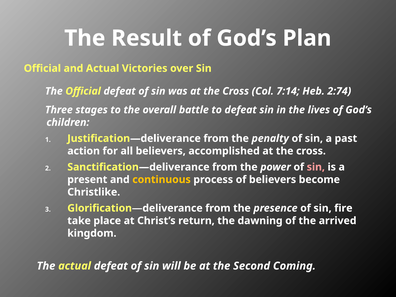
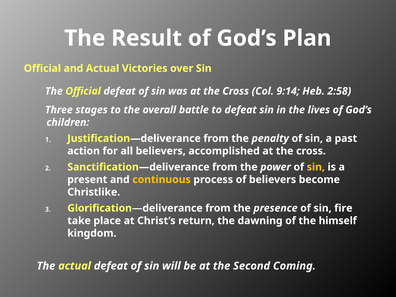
7:14: 7:14 -> 9:14
2:74: 2:74 -> 2:58
sin at (316, 167) colour: pink -> yellow
arrived: arrived -> himself
